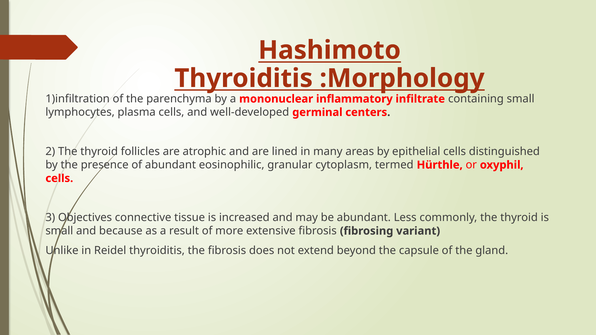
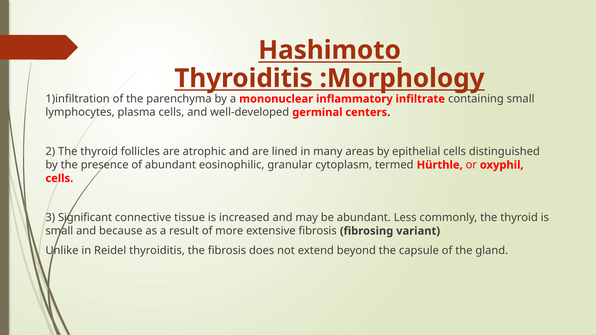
Objectives: Objectives -> Significant
